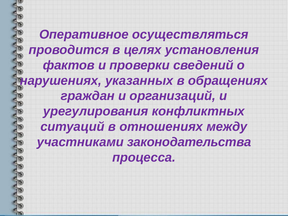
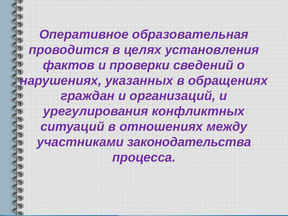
осуществляться: осуществляться -> образовательная
